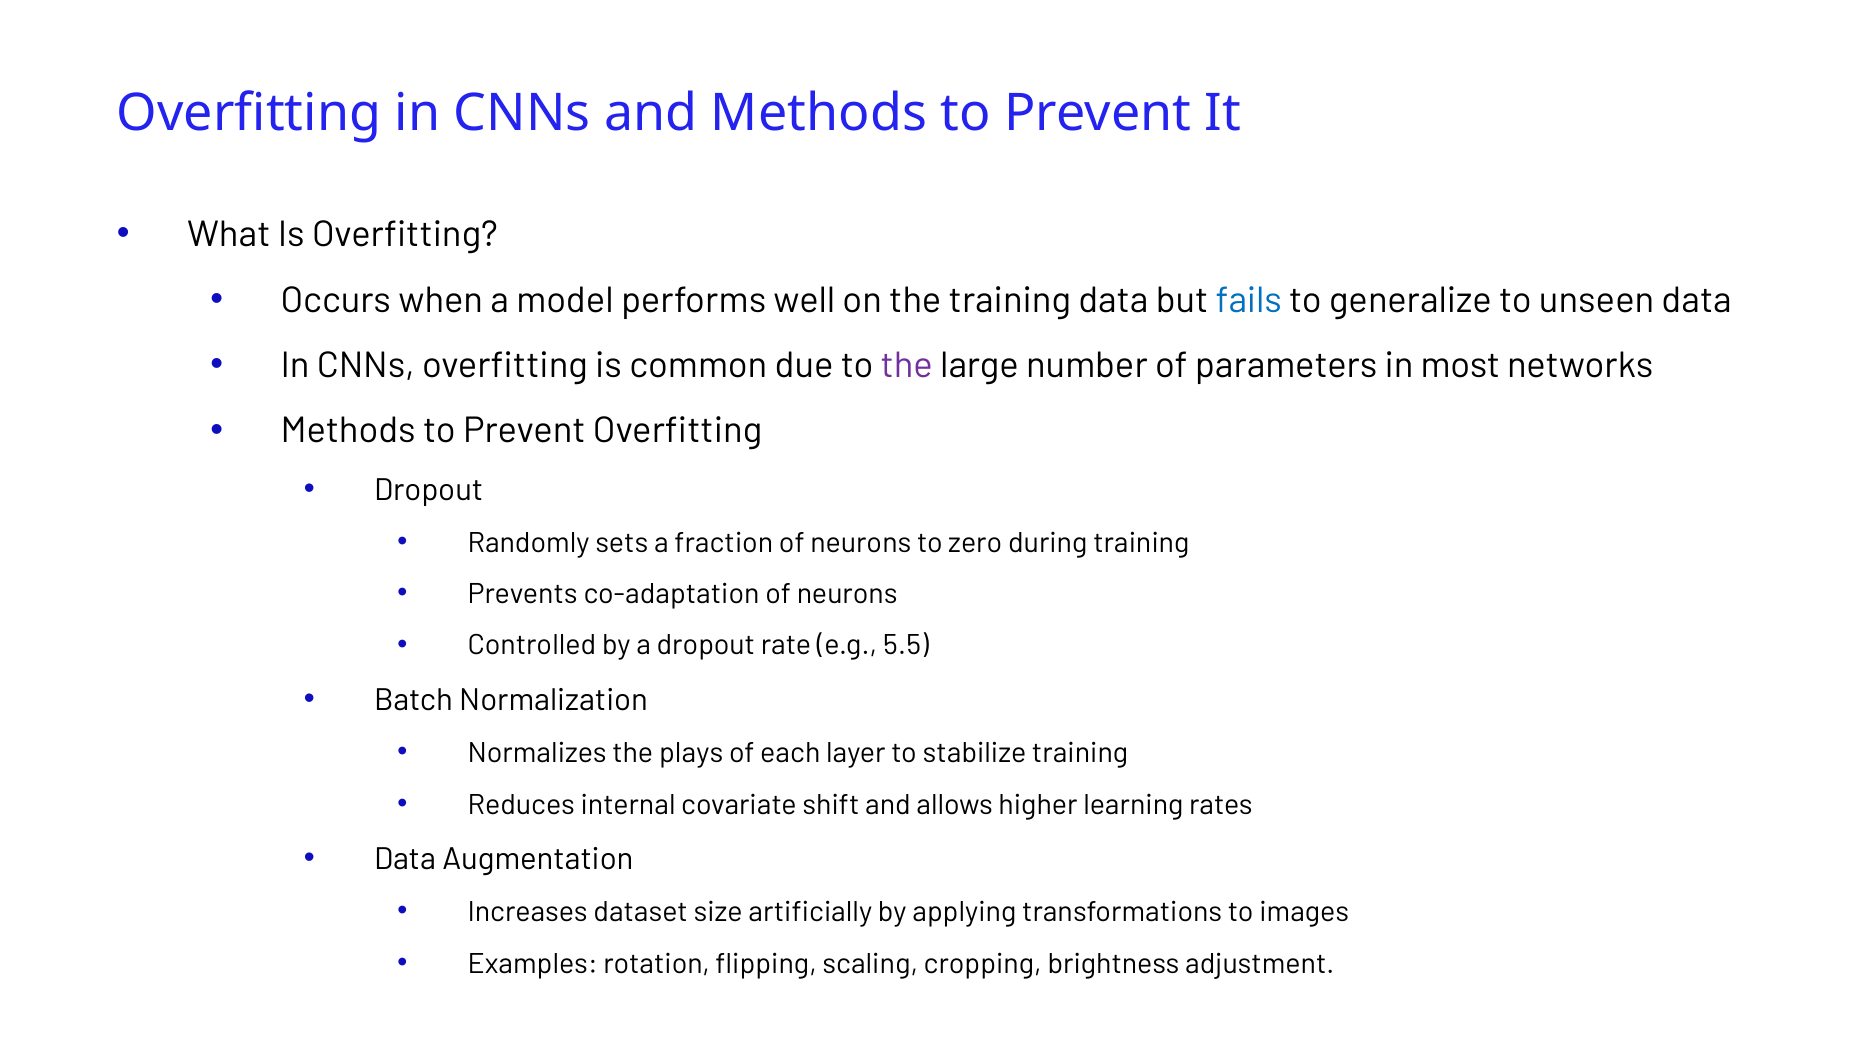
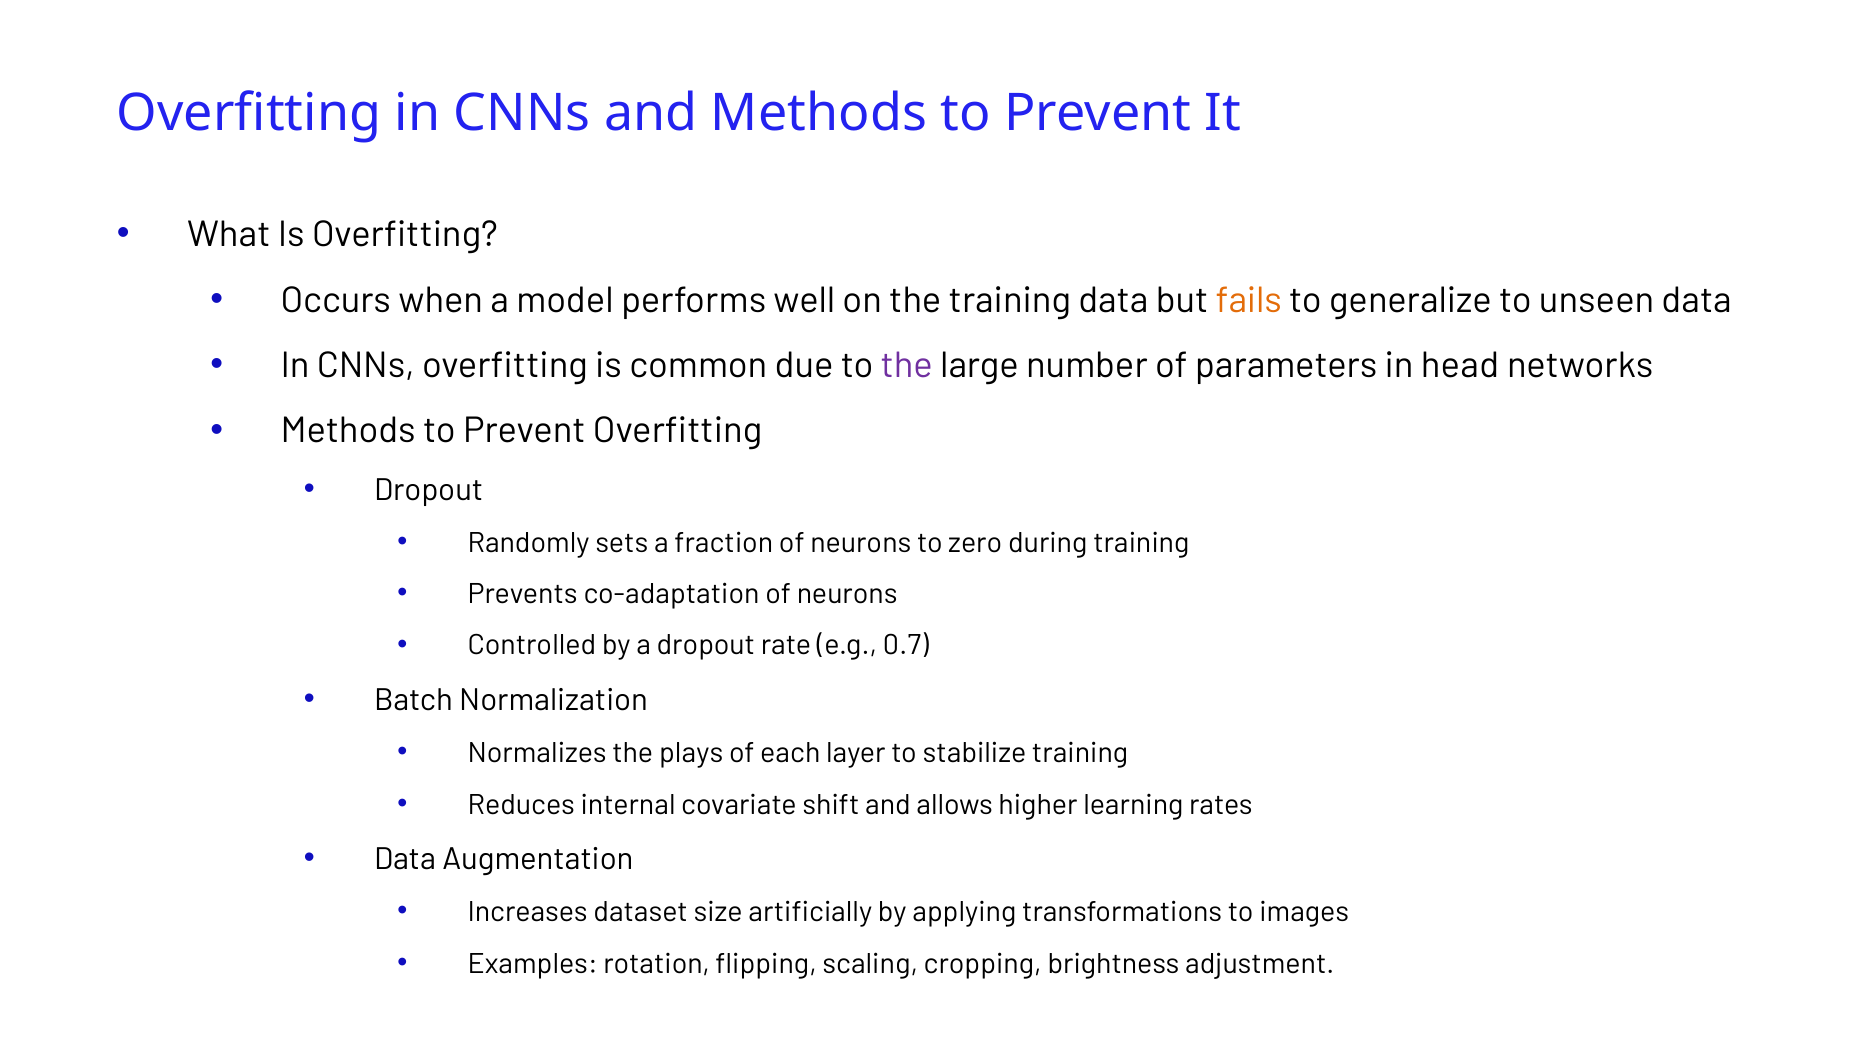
fails colour: blue -> orange
most: most -> head
5.5: 5.5 -> 0.7
